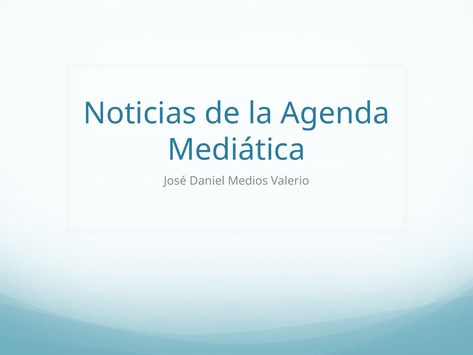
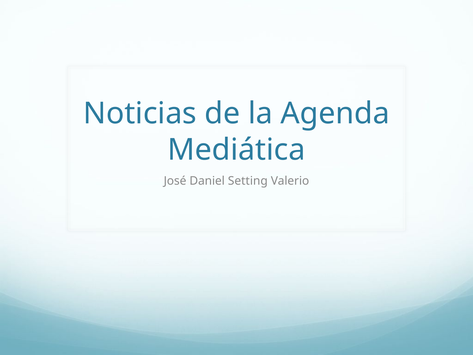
Medios: Medios -> Setting
